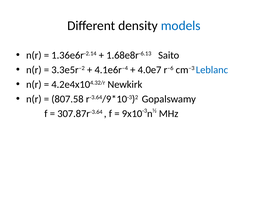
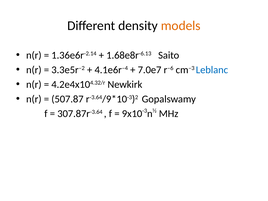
models colour: blue -> orange
4.0e7: 4.0e7 -> 7.0e7
807.58: 807.58 -> 507.87
